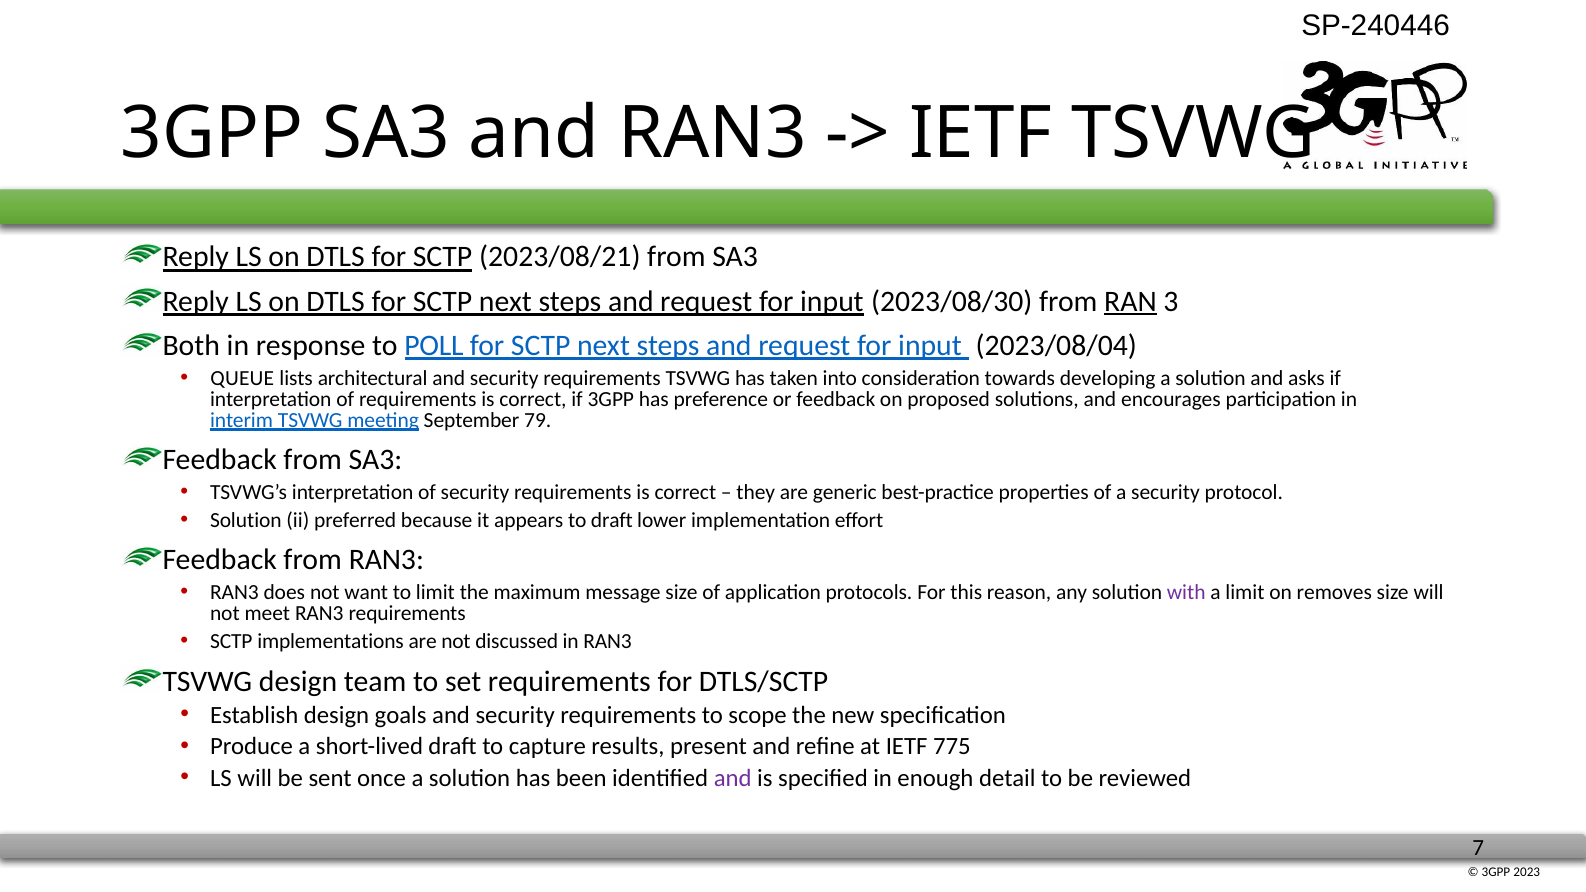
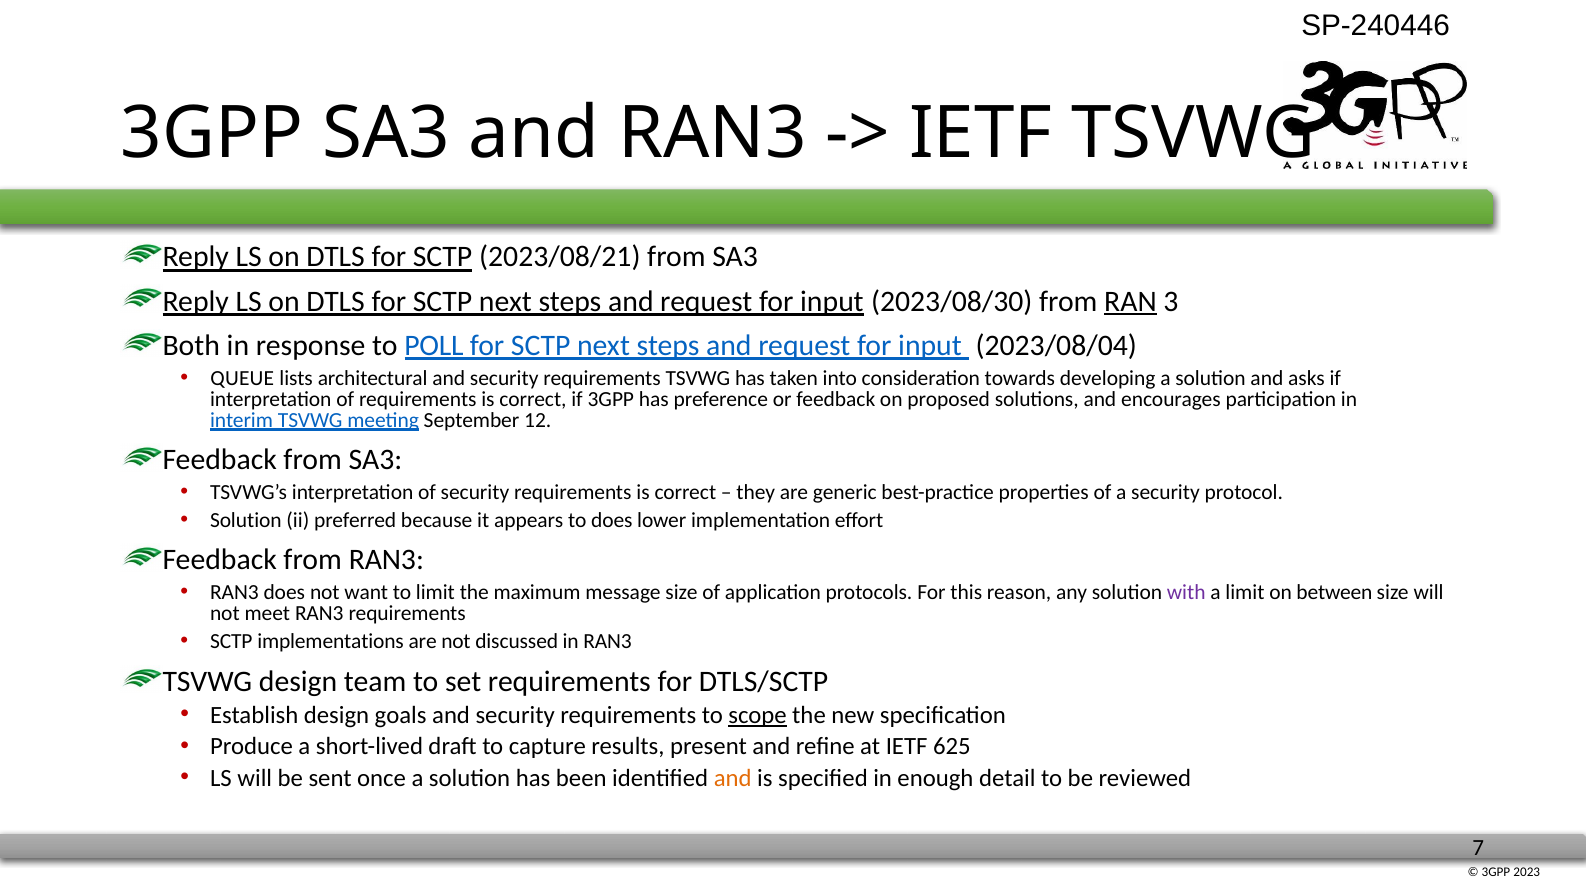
79: 79 -> 12
to draft: draft -> does
removes: removes -> between
scope underline: none -> present
775: 775 -> 625
and at (733, 778) colour: purple -> orange
